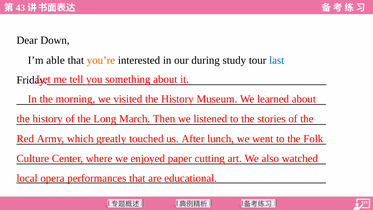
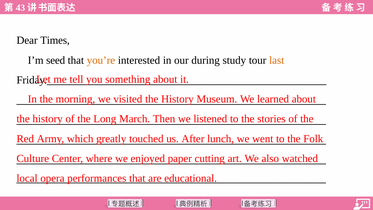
Down: Down -> Times
able: able -> seed
last colour: blue -> orange
